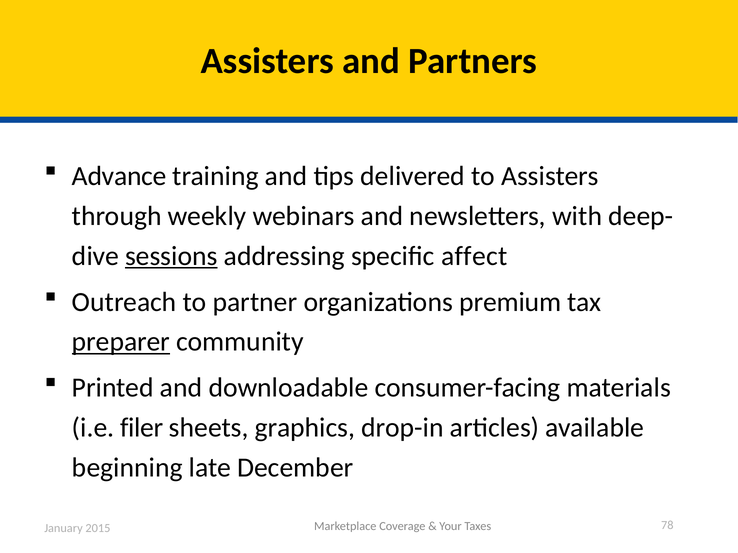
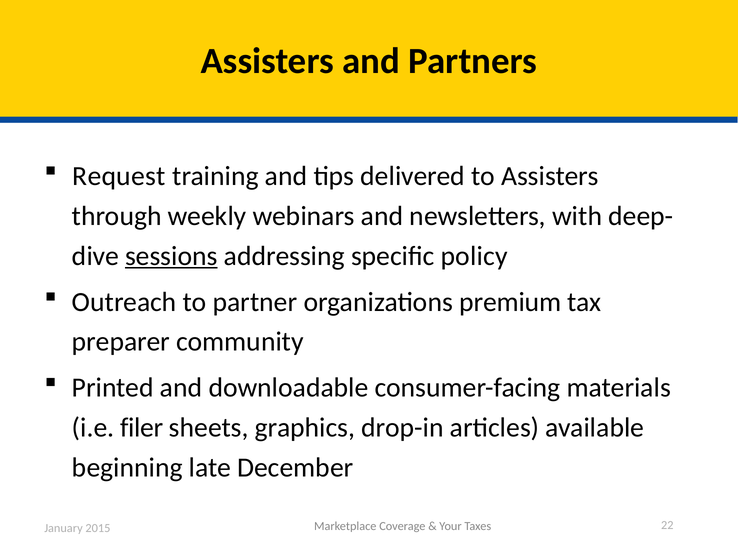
Advance: Advance -> Request
affect: affect -> policy
preparer underline: present -> none
78: 78 -> 22
